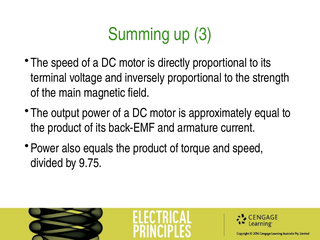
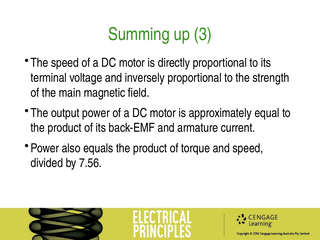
9.75: 9.75 -> 7.56
